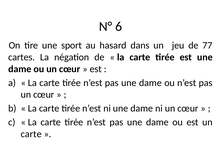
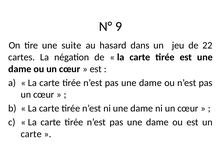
6: 6 -> 9
sport: sport -> suite
77: 77 -> 22
